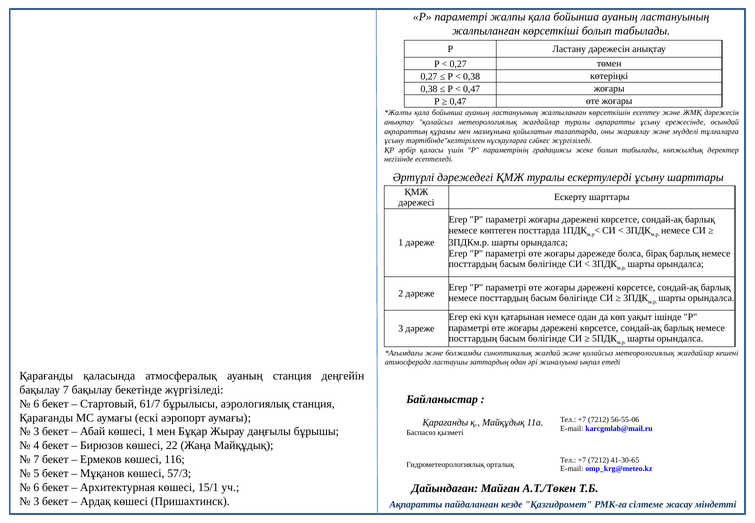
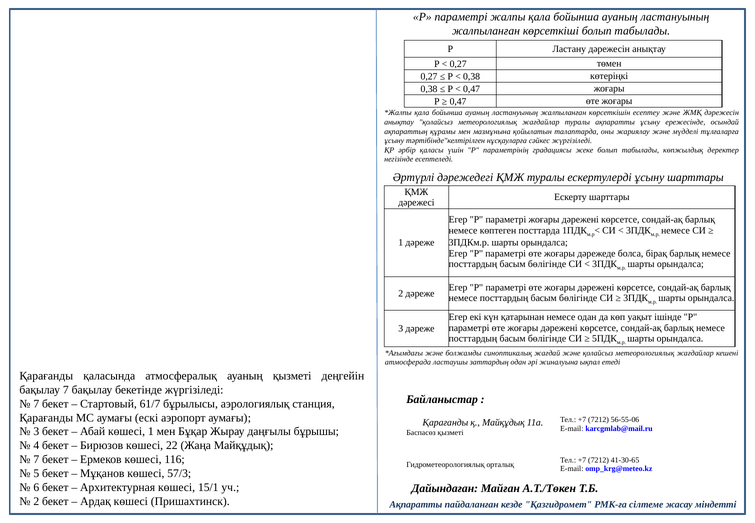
ауаның станция: станция -> қызметі
6 at (36, 403): 6 -> 7
3 at (36, 501): 3 -> 2
